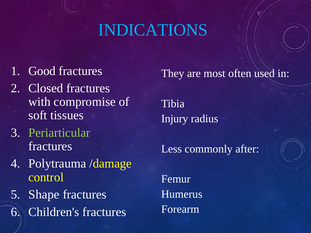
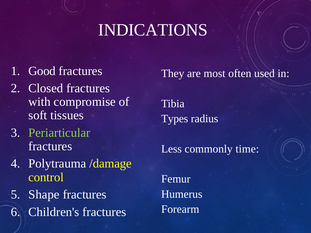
INDICATIONS colour: light blue -> white
Injury: Injury -> Types
after: after -> time
